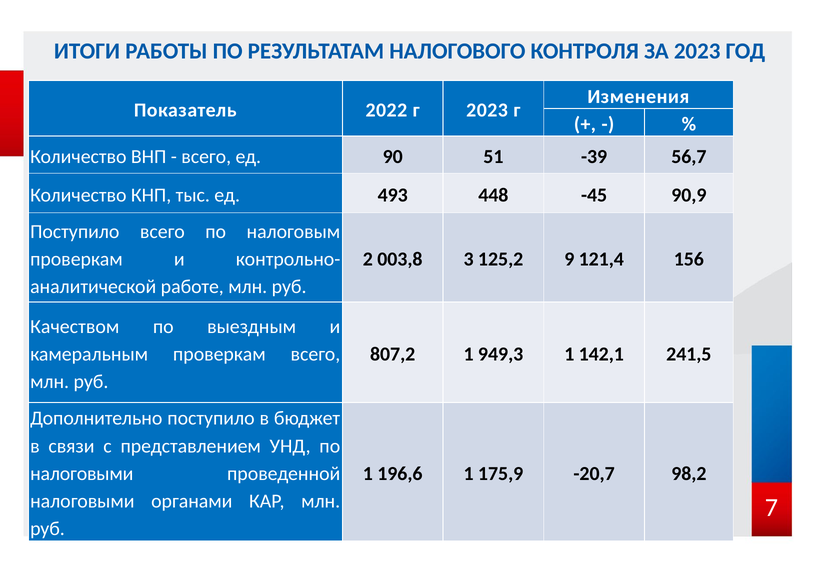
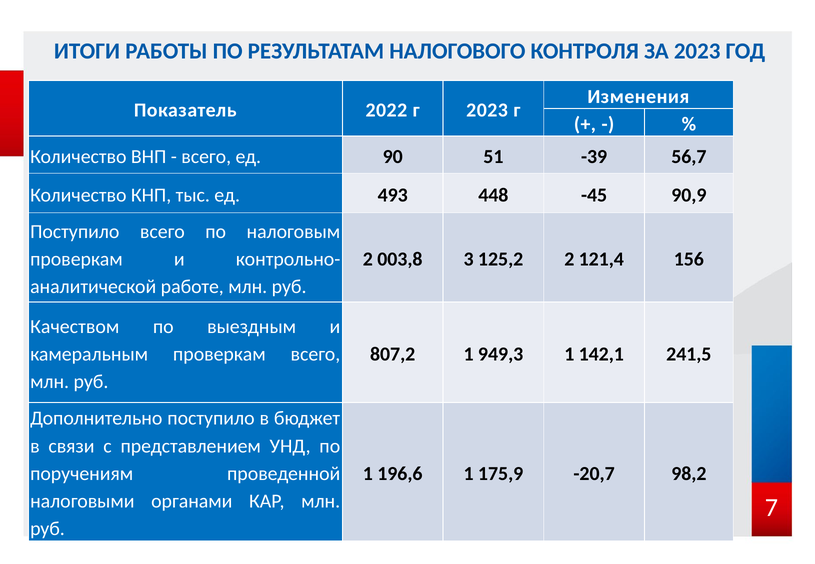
125,2 9: 9 -> 2
налоговыми at (82, 474): налоговыми -> поручениям
